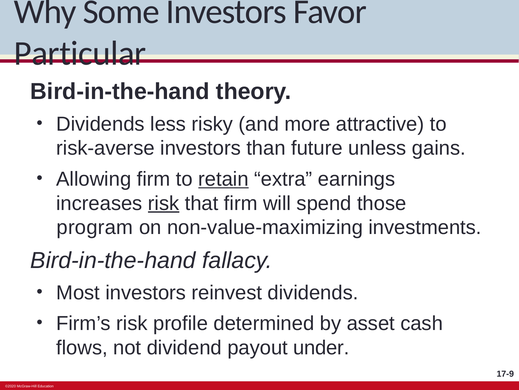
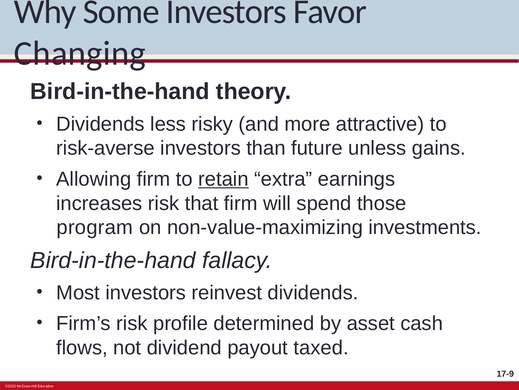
Particular: Particular -> Changing
risk at (164, 203) underline: present -> none
under: under -> taxed
